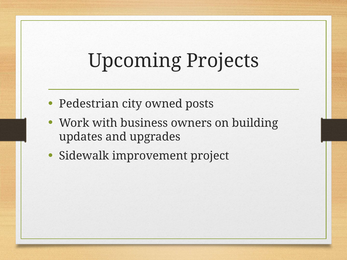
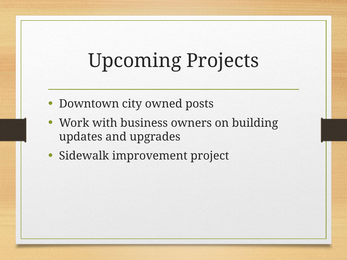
Pedestrian: Pedestrian -> Downtown
